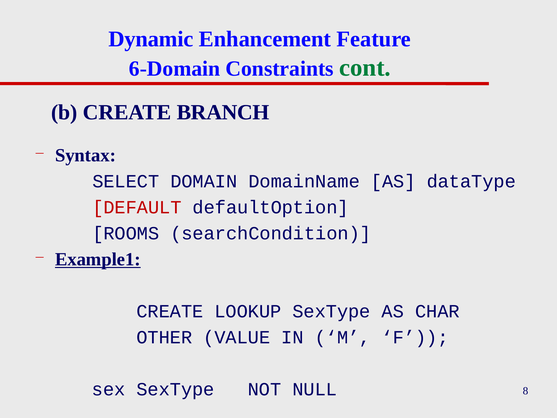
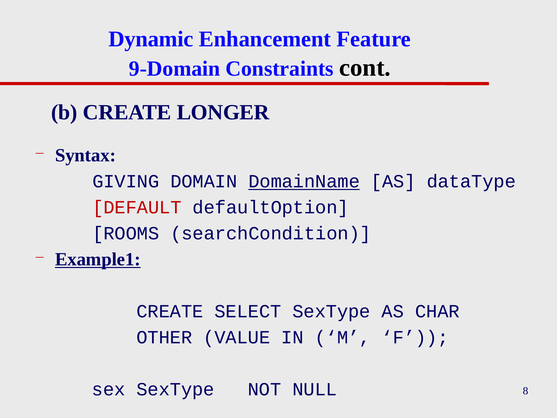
6-Domain: 6-Domain -> 9-Domain
cont colour: green -> black
BRANCH: BRANCH -> LONGER
SELECT: SELECT -> GIVING
DomainName underline: none -> present
LOOKUP: LOOKUP -> SELECT
